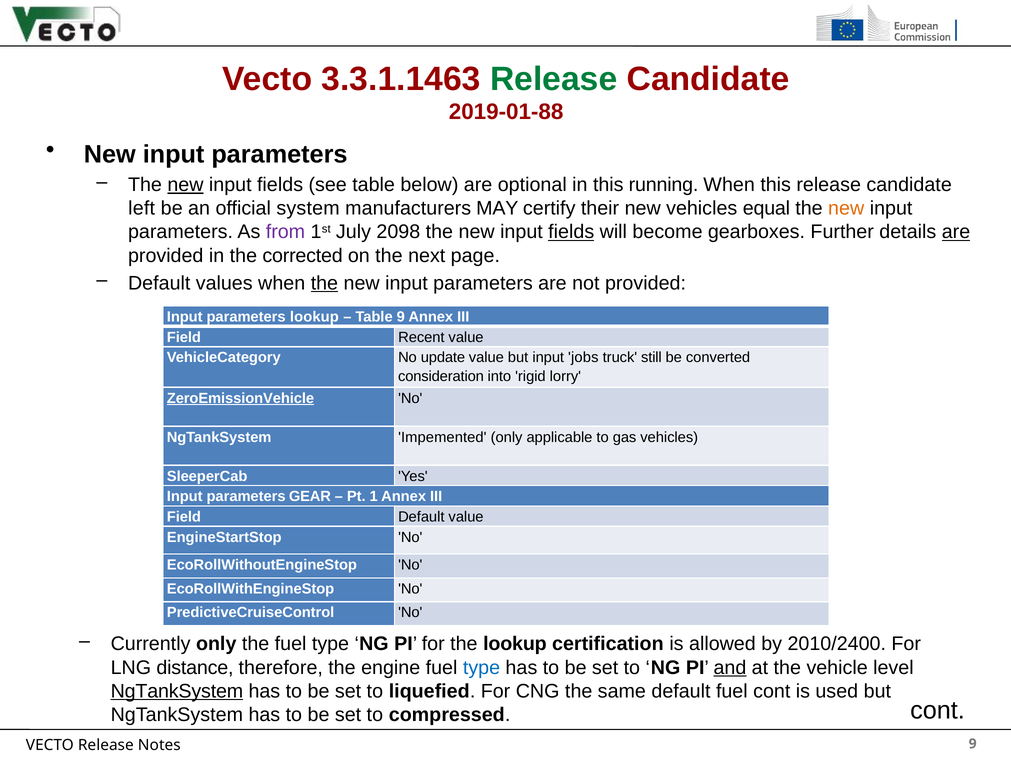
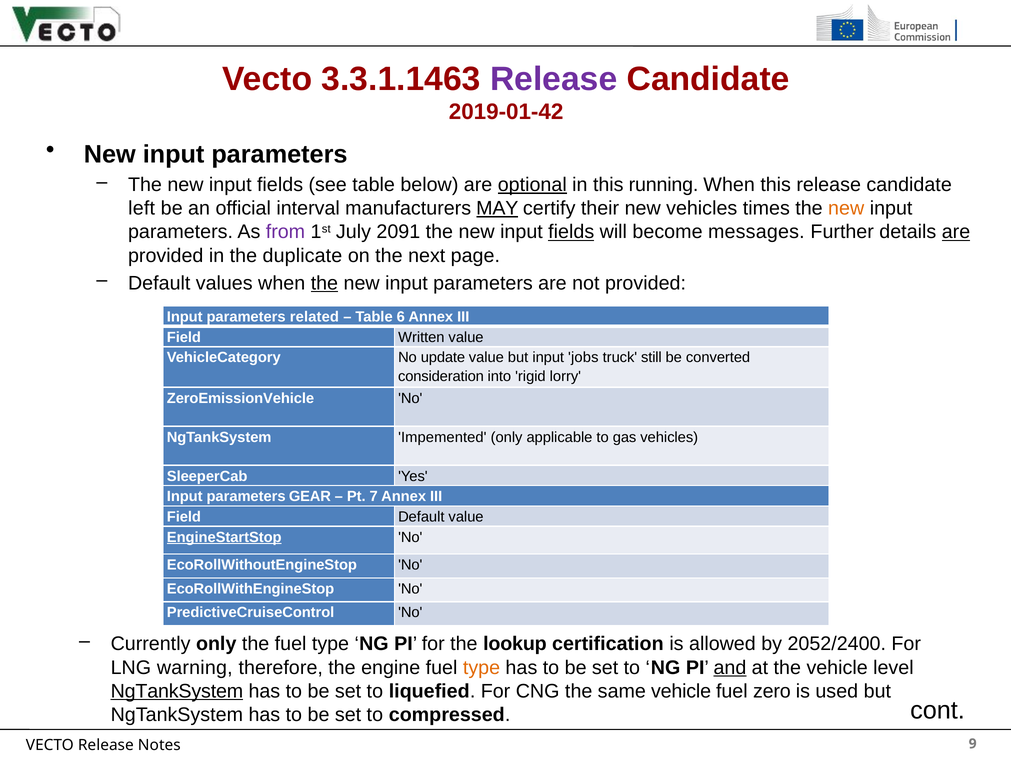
Release at (554, 79) colour: green -> purple
2019-01-88: 2019-01-88 -> 2019-01-42
new at (185, 185) underline: present -> none
optional underline: none -> present
system: system -> interval
MAY underline: none -> present
equal: equal -> times
2098: 2098 -> 2091
gearboxes: gearboxes -> messages
corrected: corrected -> duplicate
parameters lookup: lookup -> related
Table 9: 9 -> 6
Recent: Recent -> Written
ZeroEmissionVehicle underline: present -> none
1: 1 -> 7
EngineStartStop underline: none -> present
2010/2400: 2010/2400 -> 2052/2400
distance: distance -> warning
type at (482, 668) colour: blue -> orange
same default: default -> vehicle
fuel cont: cont -> zero
